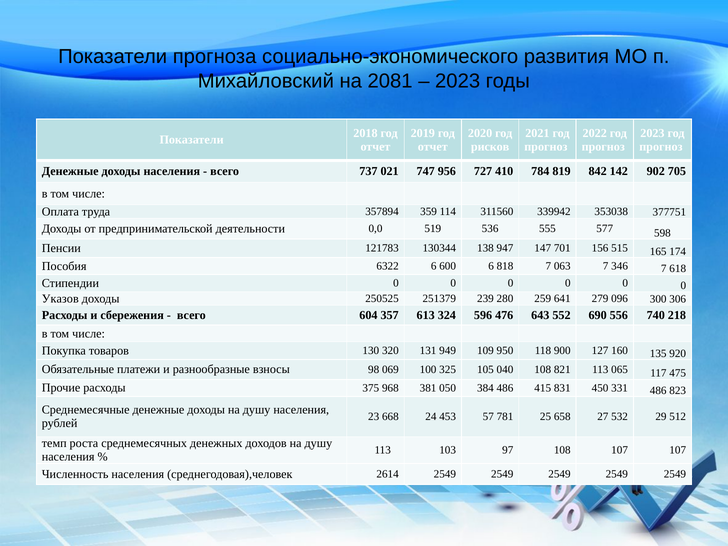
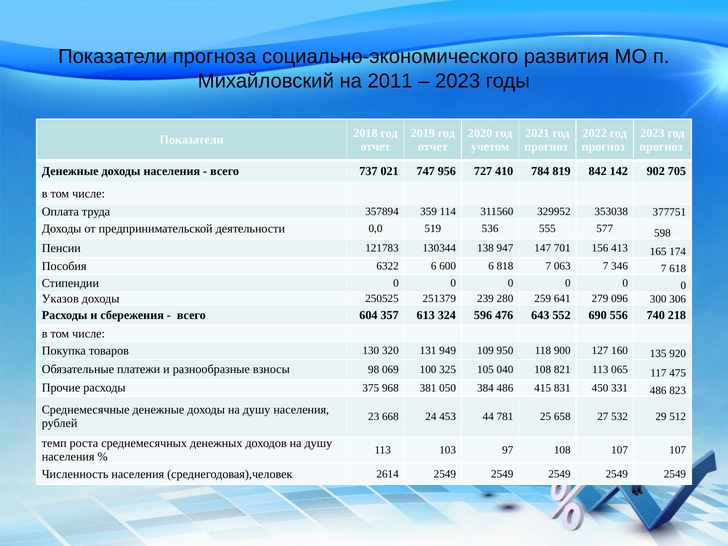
2081: 2081 -> 2011
рисков: рисков -> учетом
339942: 339942 -> 329952
515: 515 -> 413
57: 57 -> 44
